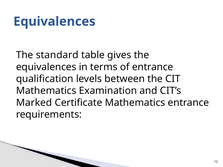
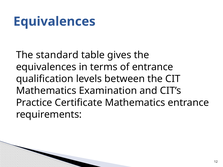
Marked: Marked -> Practice
